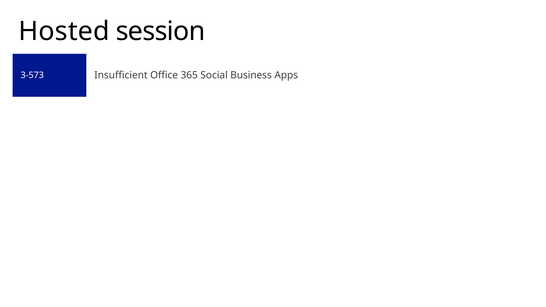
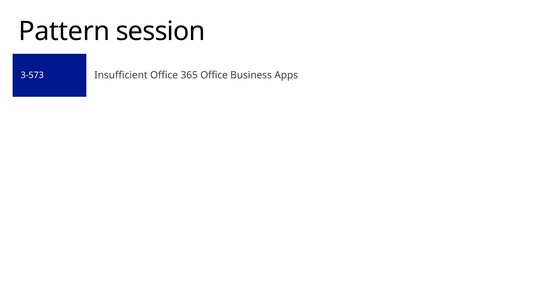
Hosted: Hosted -> Pattern
365 Social: Social -> Office
